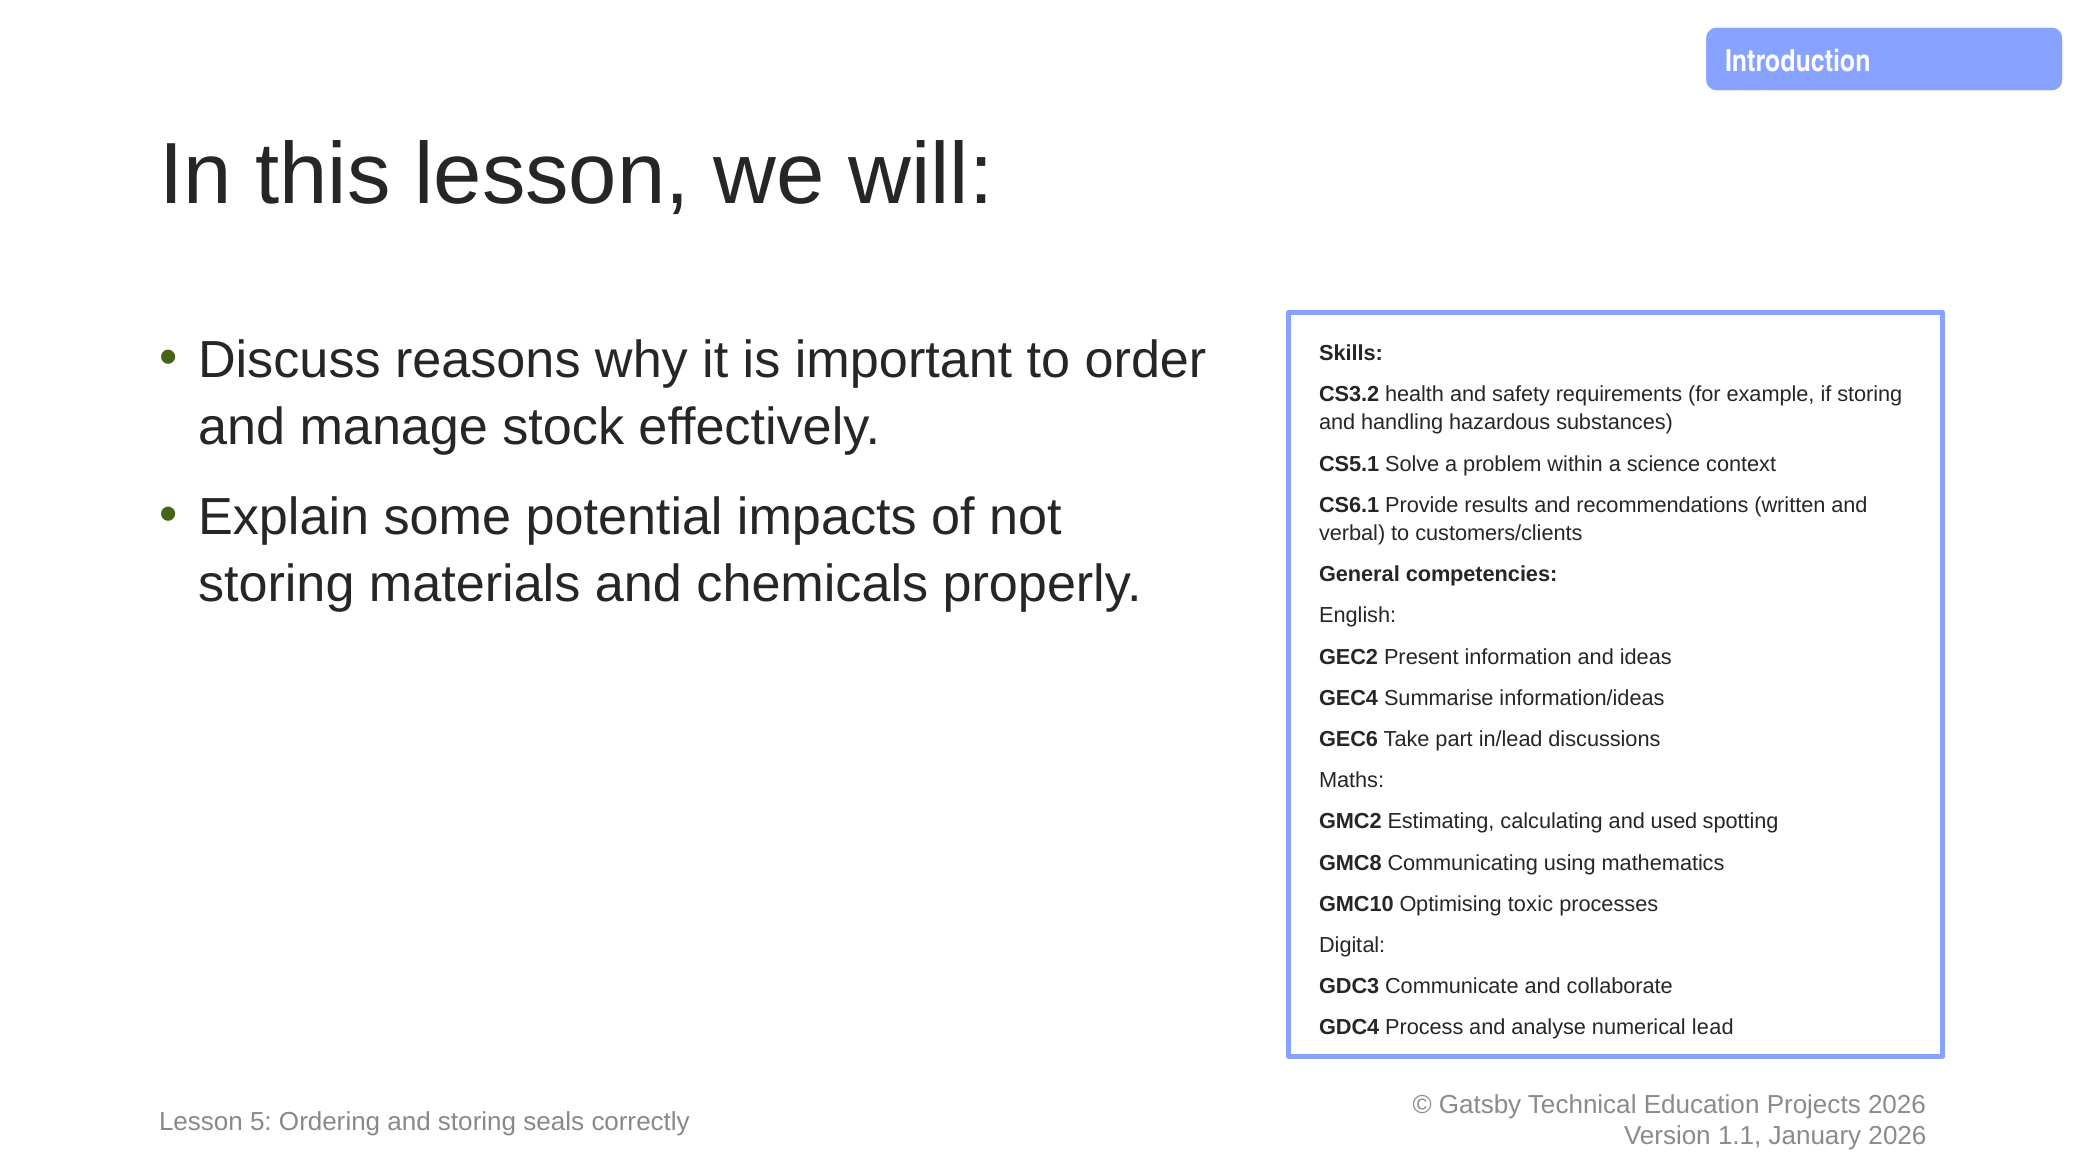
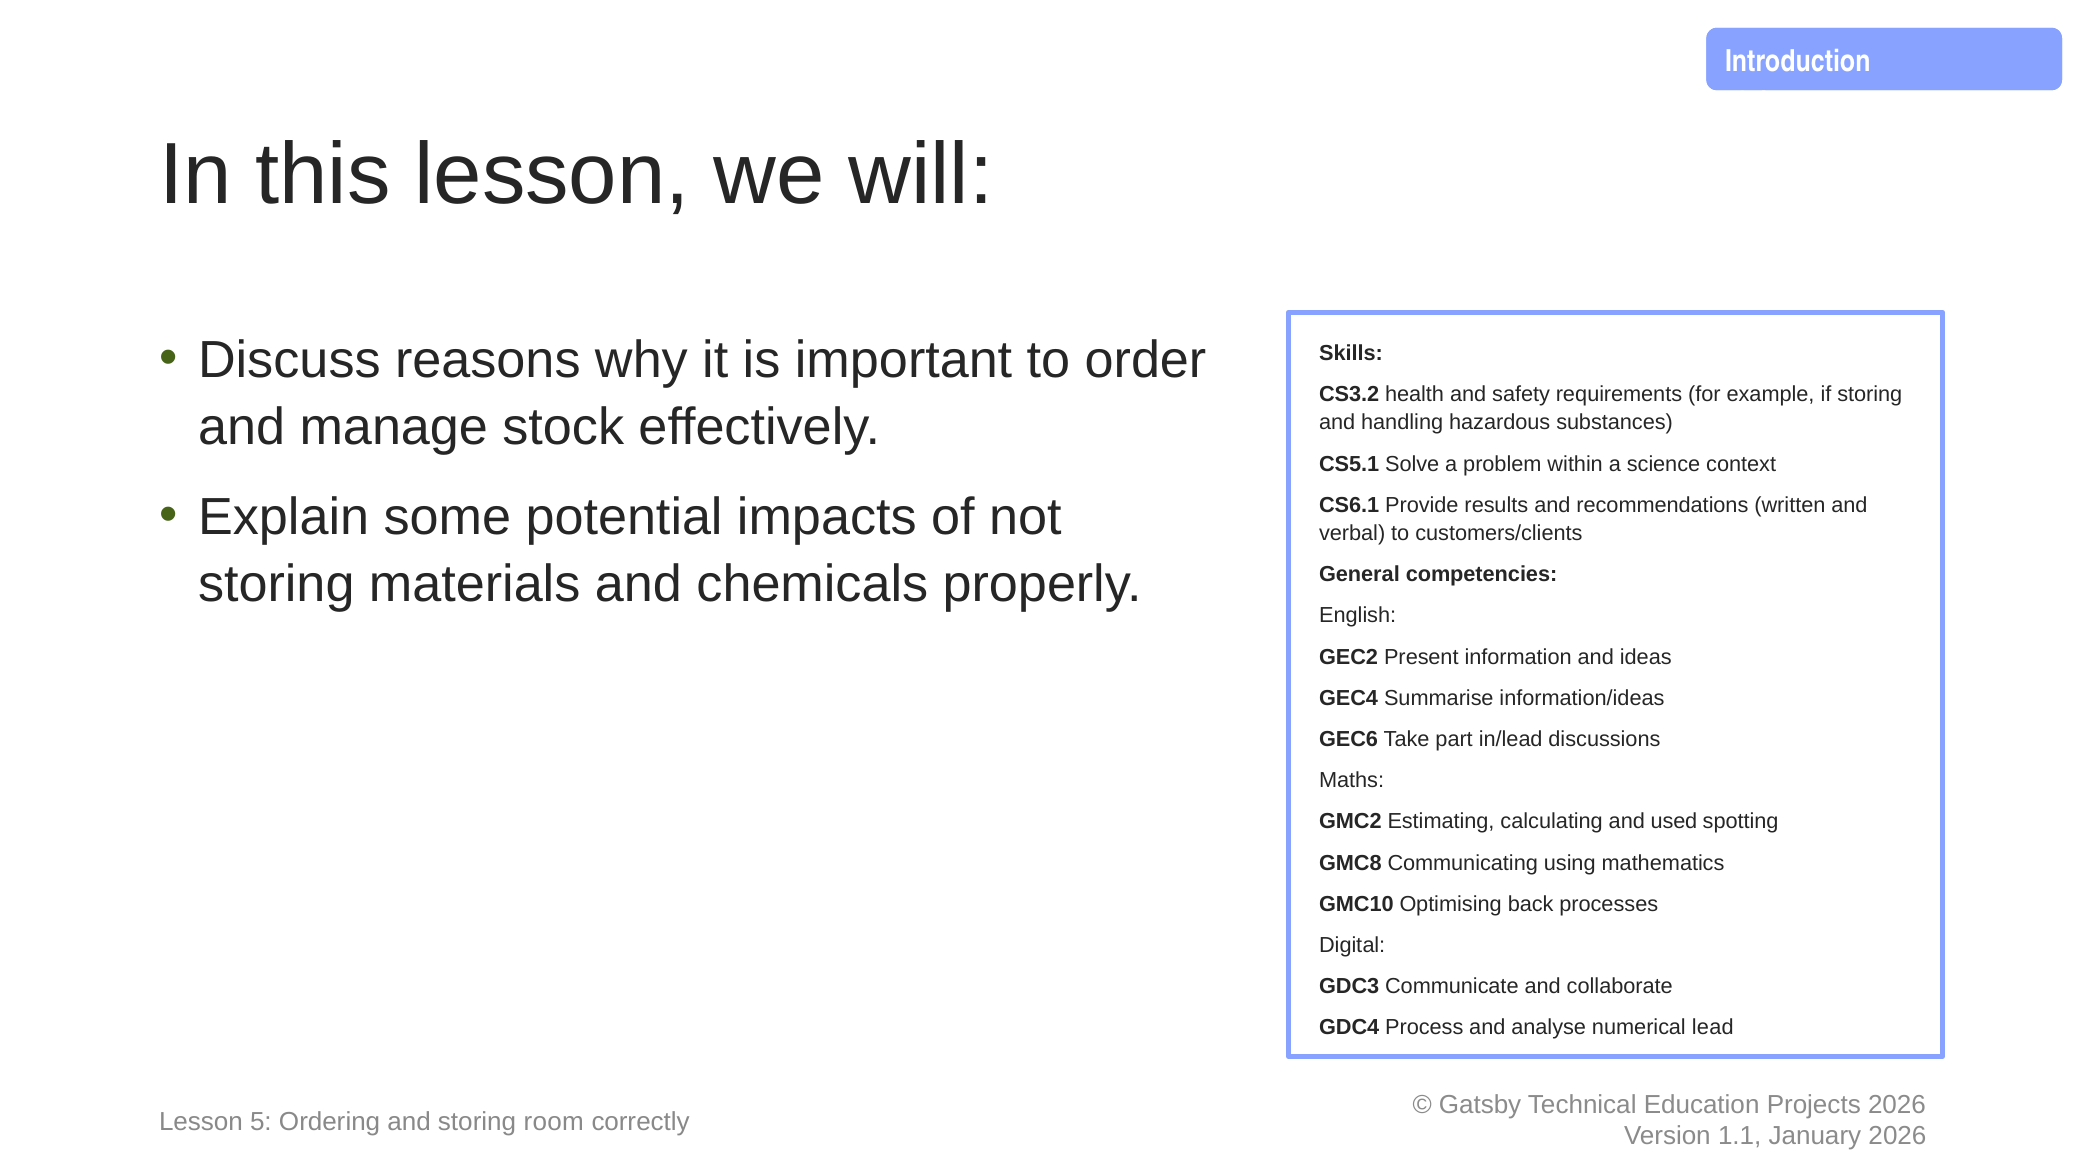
toxic: toxic -> back
seals: seals -> room
